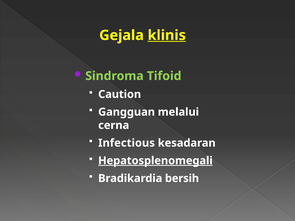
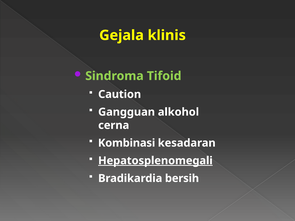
klinis underline: present -> none
melalui: melalui -> alkohol
Infectious: Infectious -> Kombinasi
